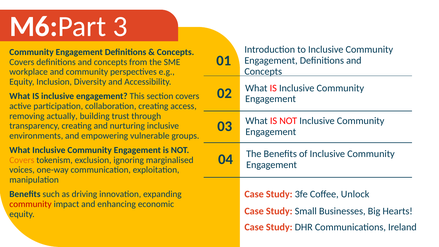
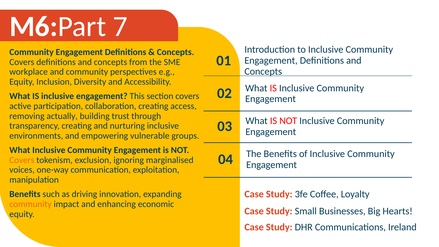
3: 3 -> 7
Unlock: Unlock -> Loyalty
community at (30, 204) colour: red -> orange
